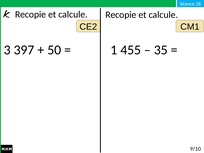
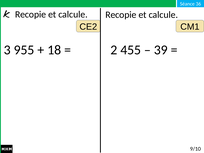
397: 397 -> 955
50: 50 -> 18
1: 1 -> 2
35: 35 -> 39
